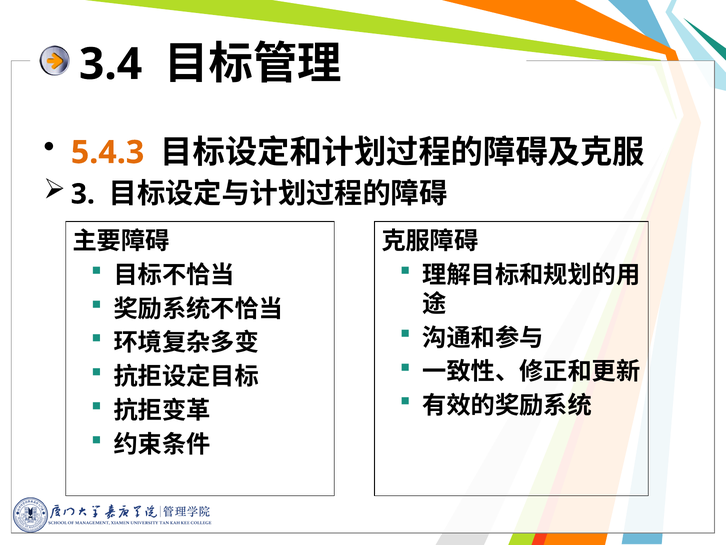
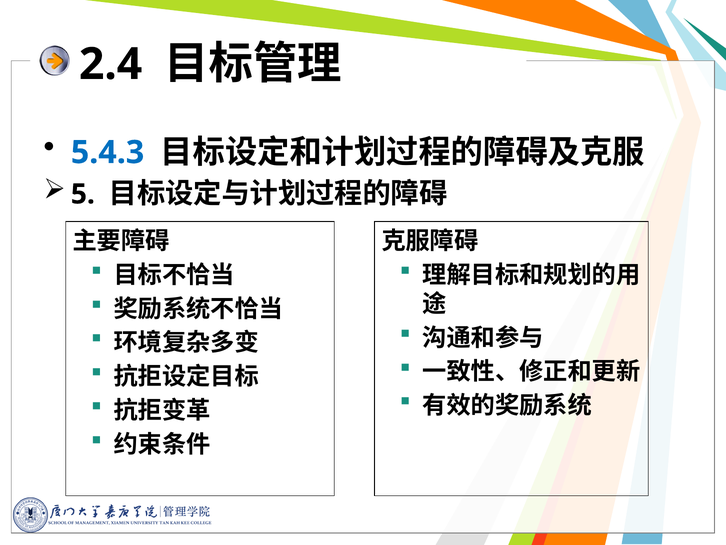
3.4: 3.4 -> 2.4
5.4.3 colour: orange -> blue
3: 3 -> 5
